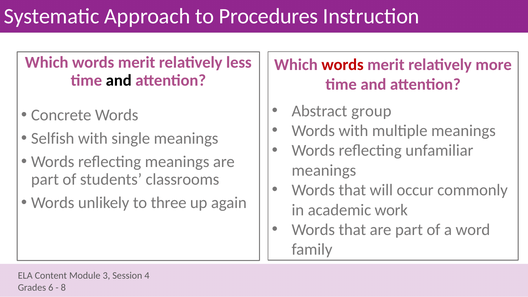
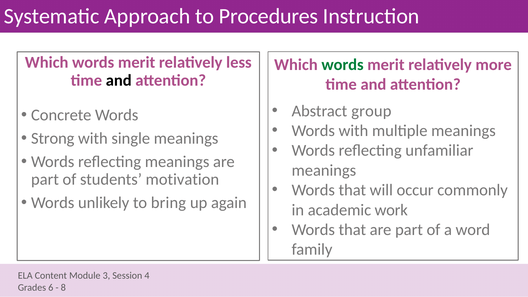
words at (343, 65) colour: red -> green
Selfish: Selfish -> Strong
classrooms: classrooms -> motivation
three: three -> bring
